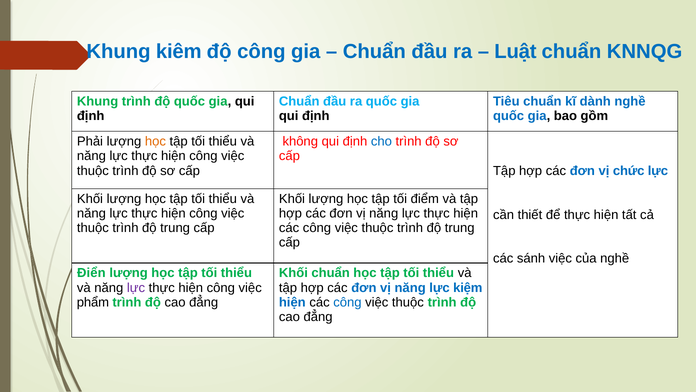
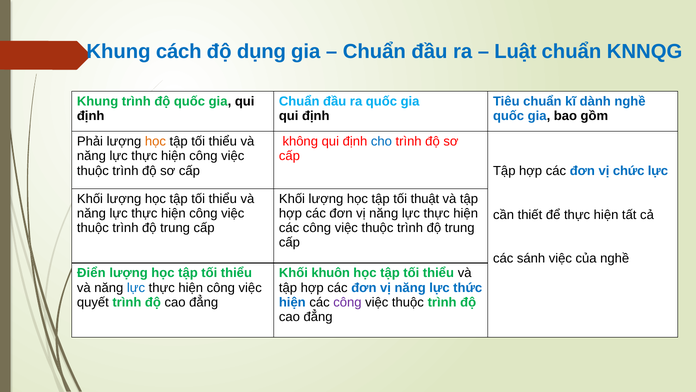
kiêm: kiêm -> cách
độ công: công -> dụng
điểm: điểm -> thuật
Khối chuẩn: chuẩn -> khuôn
lực at (136, 287) colour: purple -> blue
kiệm: kiệm -> thức
phẩm: phẩm -> quyết
công at (347, 302) colour: blue -> purple
